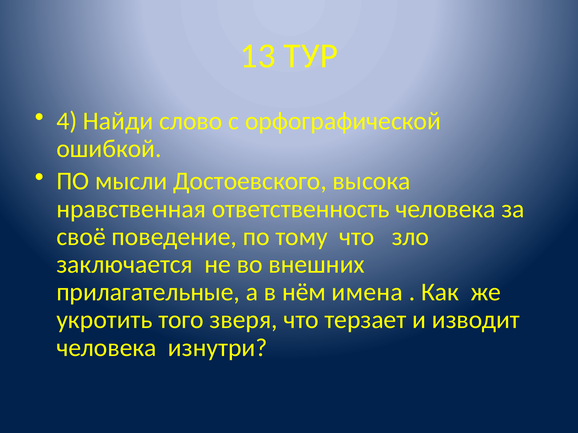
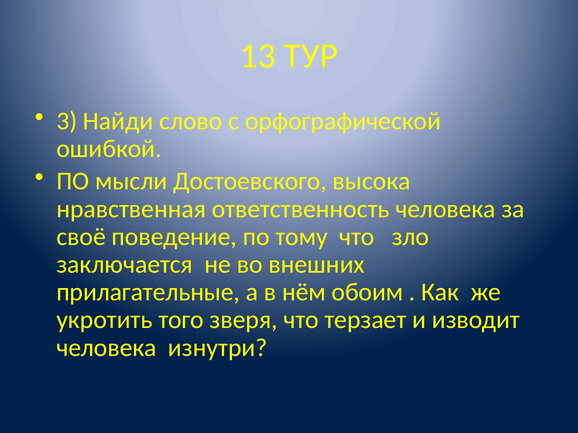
4: 4 -> 3
имена: имена -> обоим
